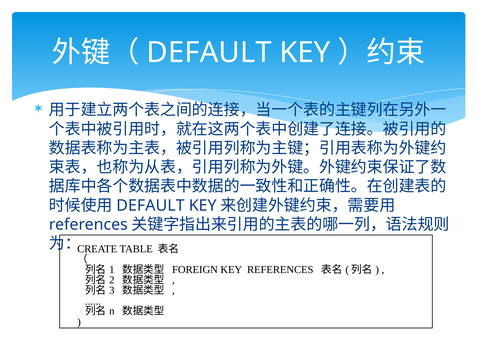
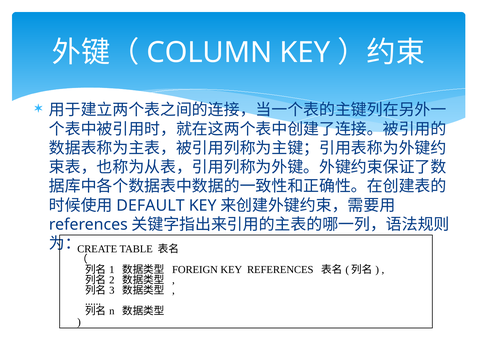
DEFAULT at (209, 52): DEFAULT -> COLUMN
